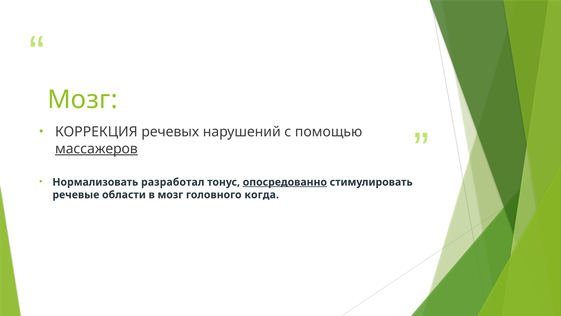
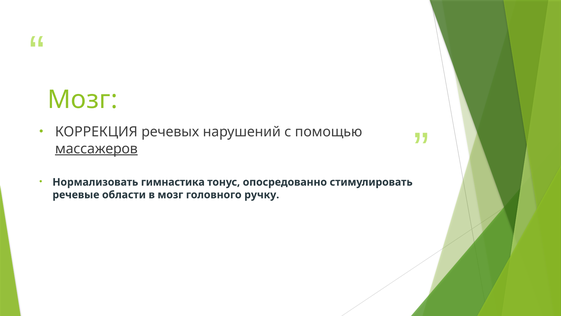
разработал: разработал -> гимнастика
опосредованно underline: present -> none
когда: когда -> ручку
